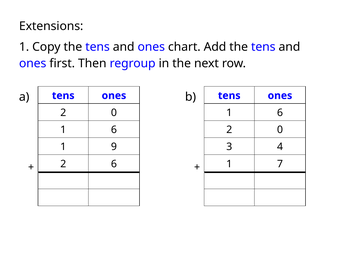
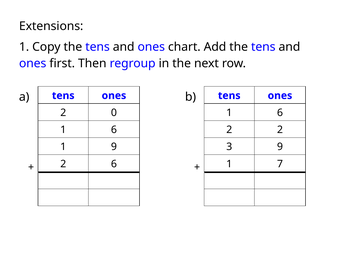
0 at (280, 130): 0 -> 2
3 4: 4 -> 9
